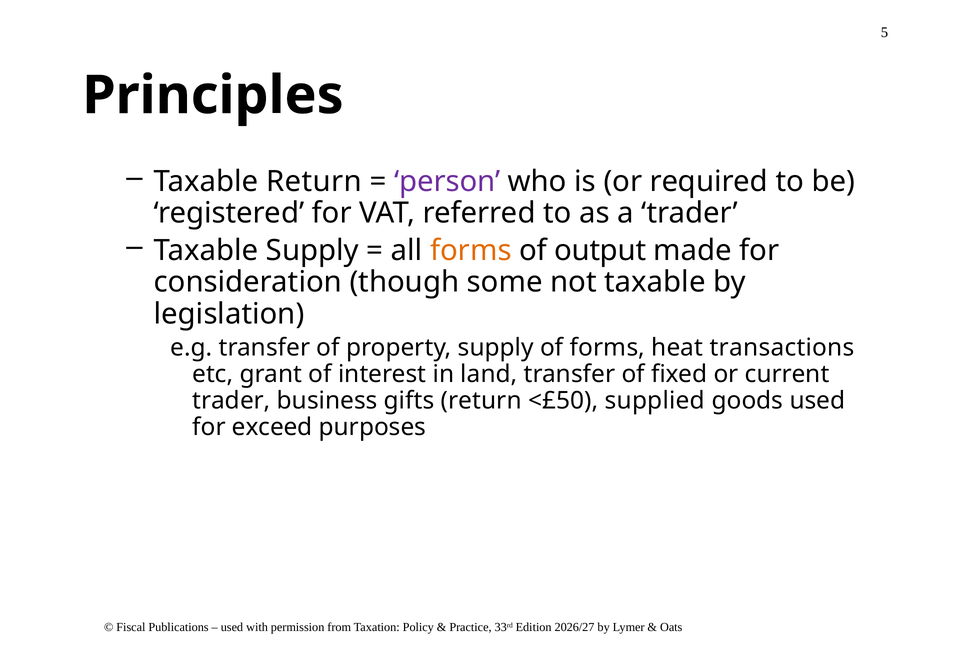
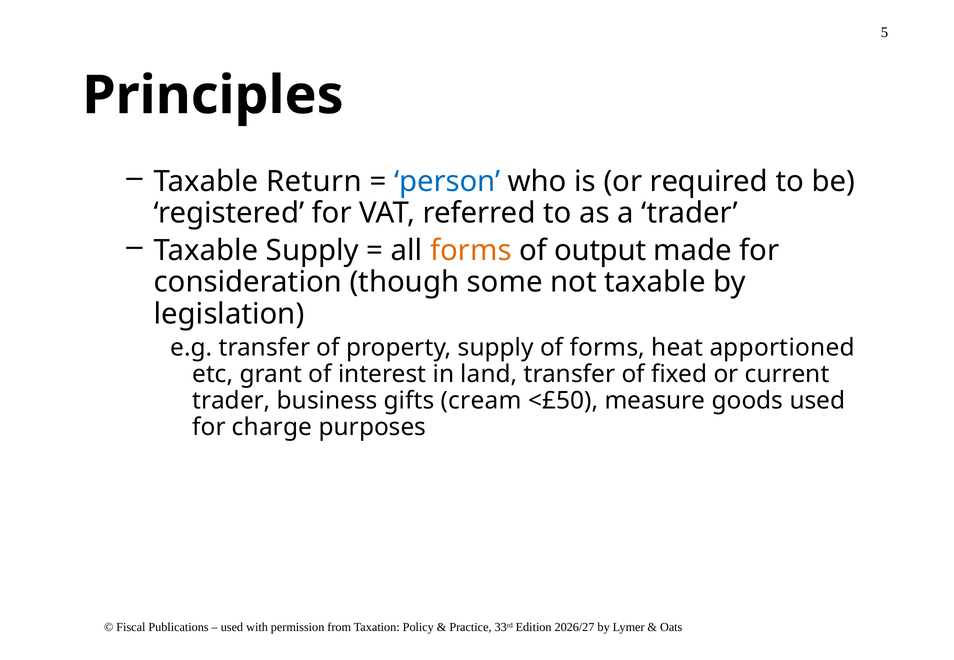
person colour: purple -> blue
transactions: transactions -> apportioned
gifts return: return -> cream
supplied: supplied -> measure
exceed: exceed -> charge
